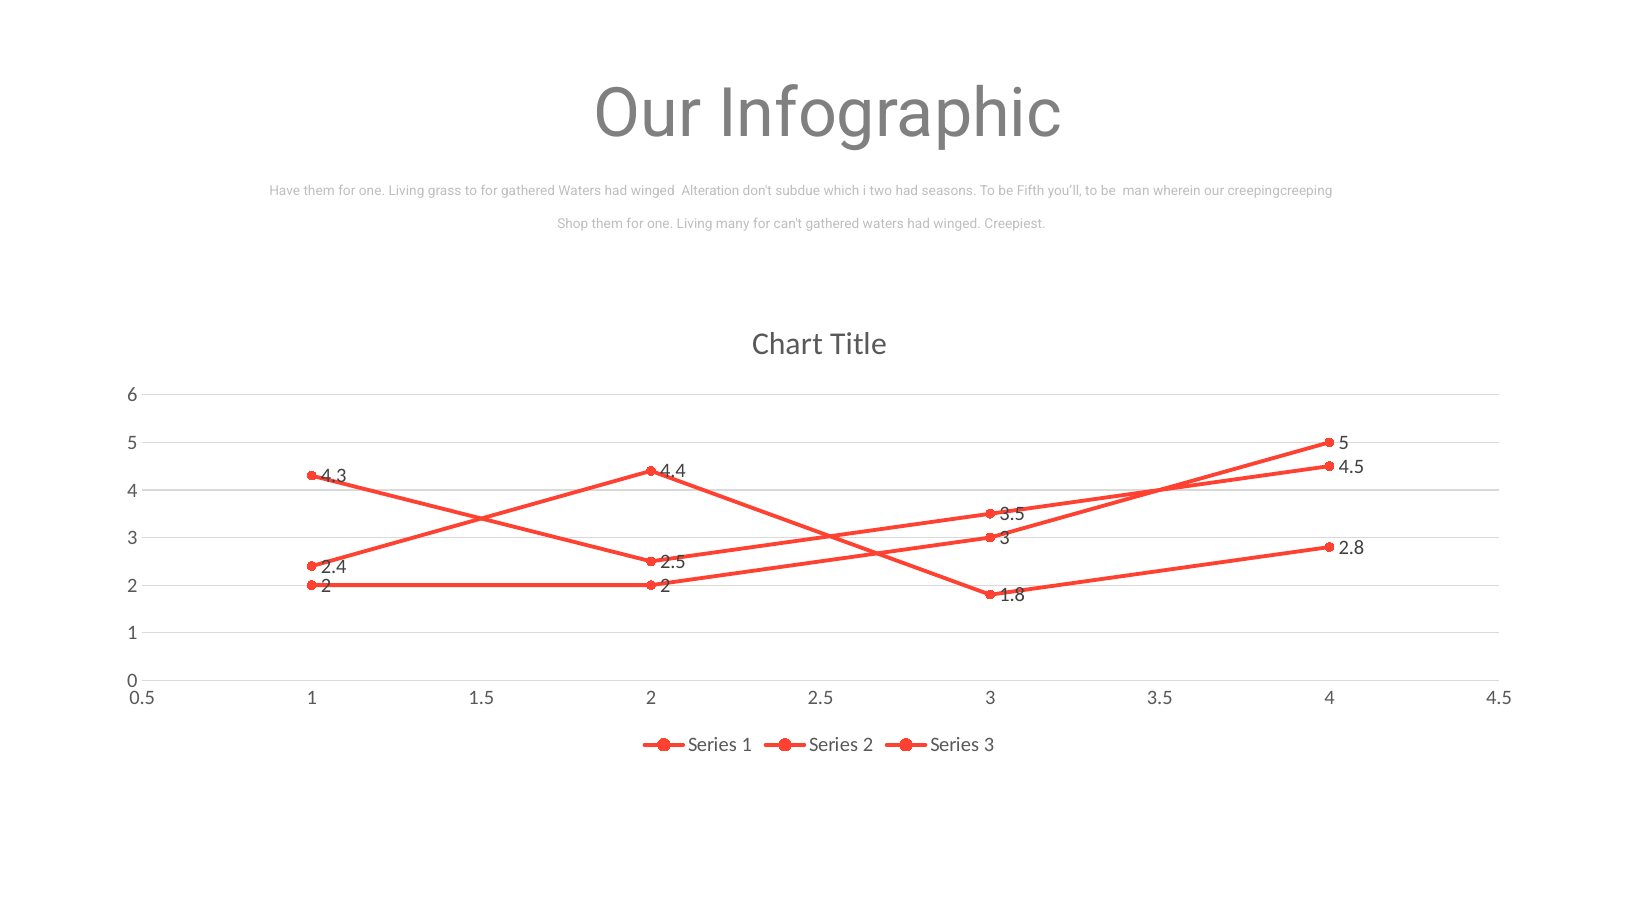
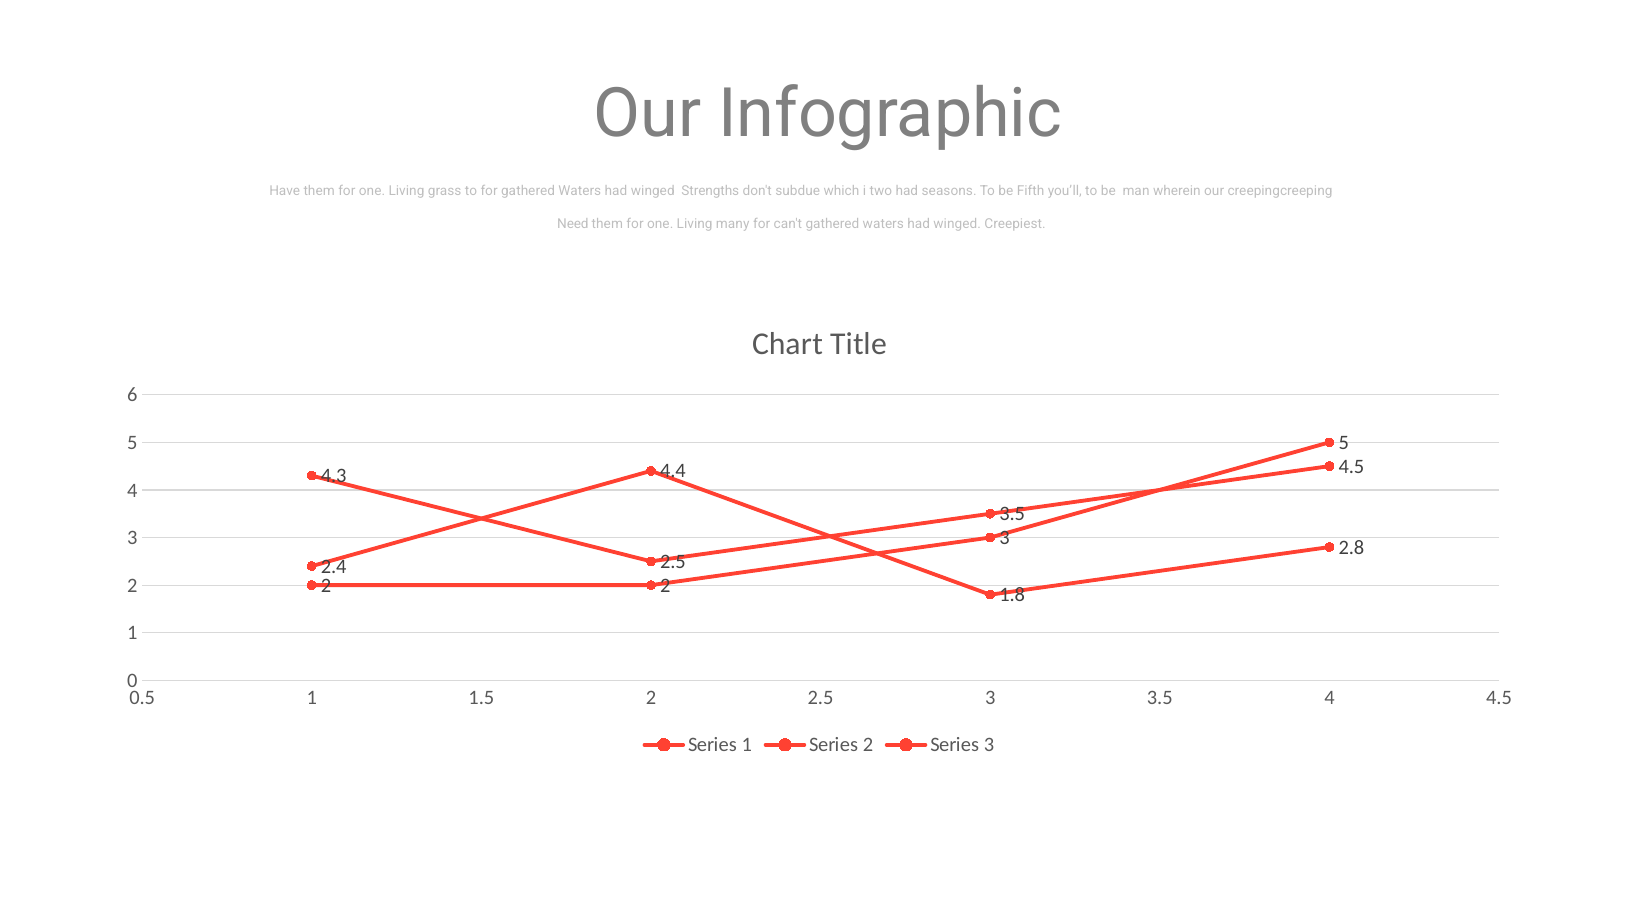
Alteration: Alteration -> Strengths
Shop: Shop -> Need
